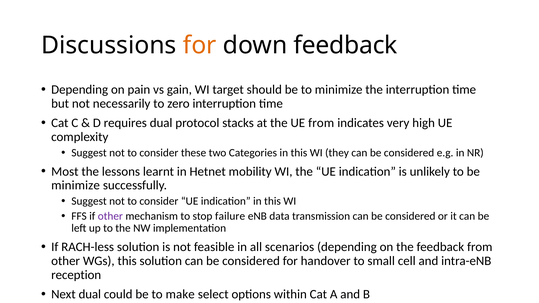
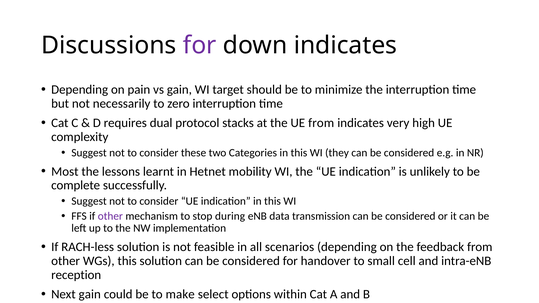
for at (200, 45) colour: orange -> purple
down feedback: feedback -> indicates
minimize at (76, 185): minimize -> complete
failure: failure -> during
Next dual: dual -> gain
